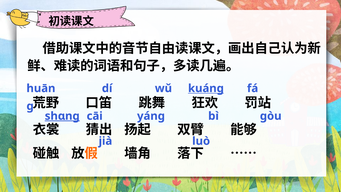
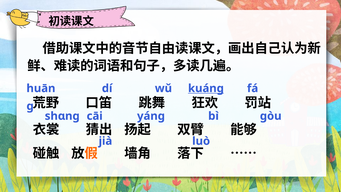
shɑnɡ underline: present -> none
